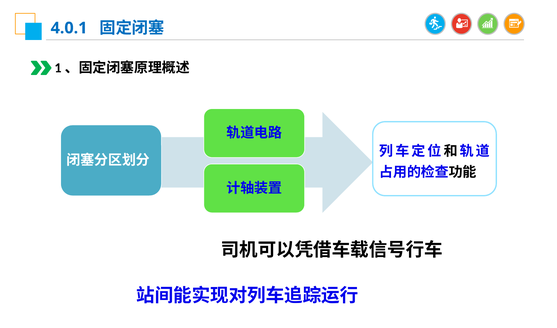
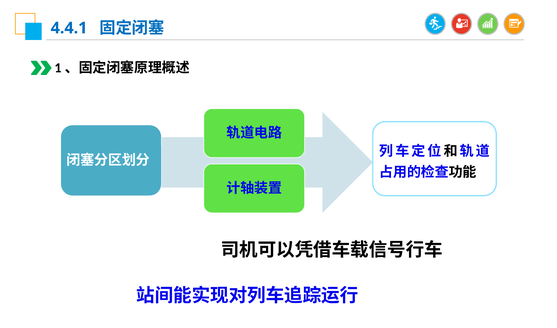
4.0.1: 4.0.1 -> 4.4.1
